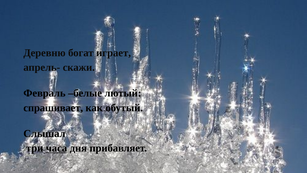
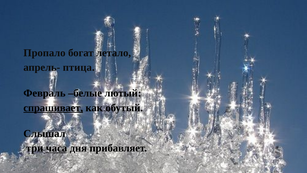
Деревню: Деревню -> Пропало
играет: играет -> летало
скажи: скажи -> птица
спрашивает underline: none -> present
